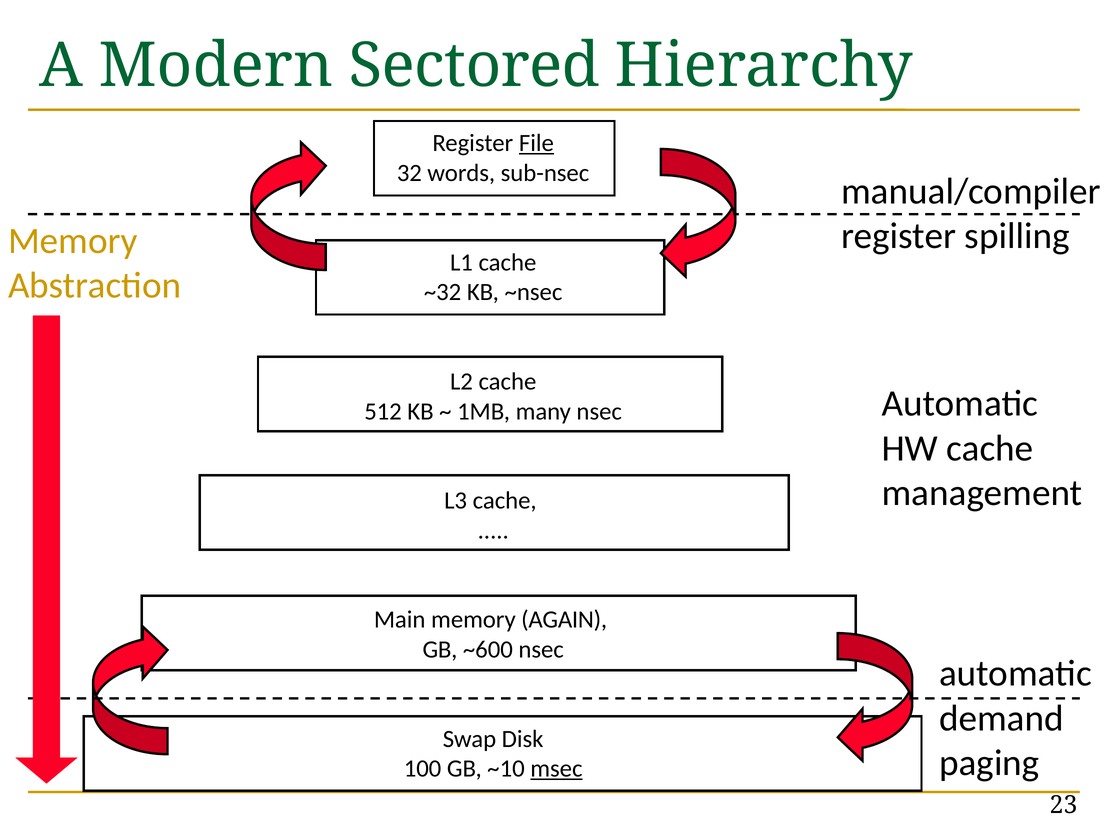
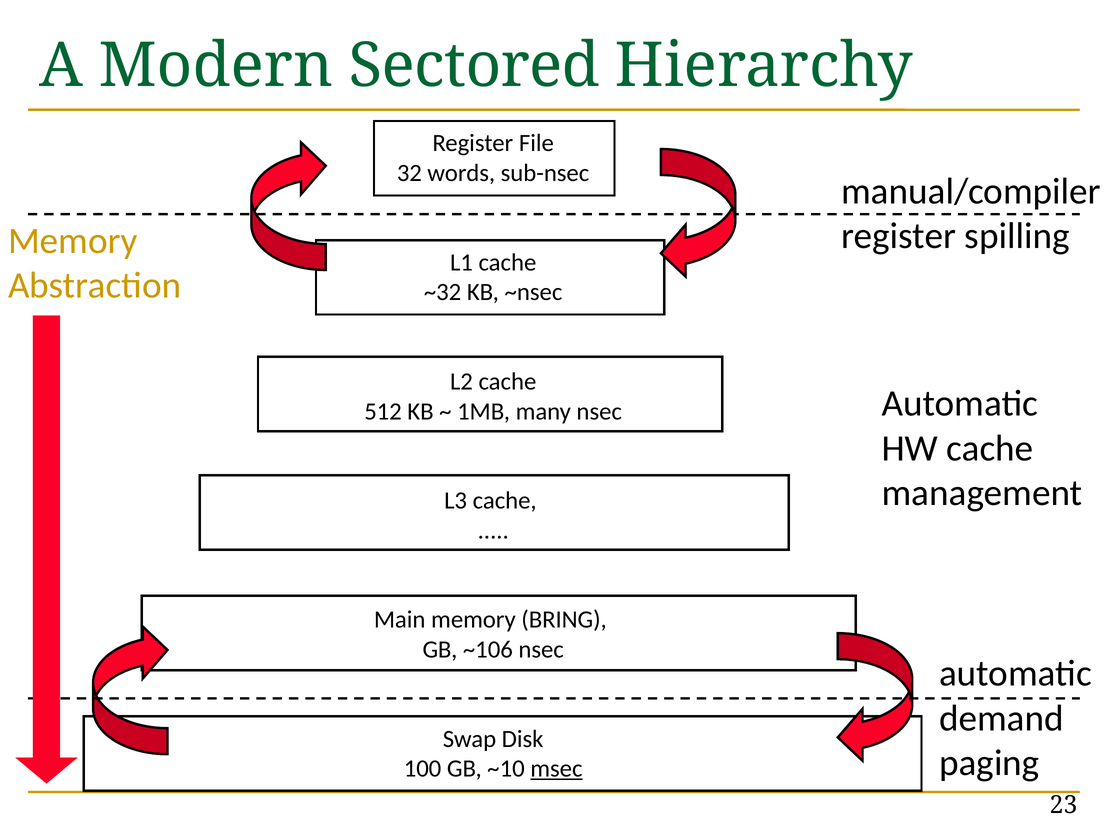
File underline: present -> none
AGAIN: AGAIN -> BRING
~600: ~600 -> ~106
